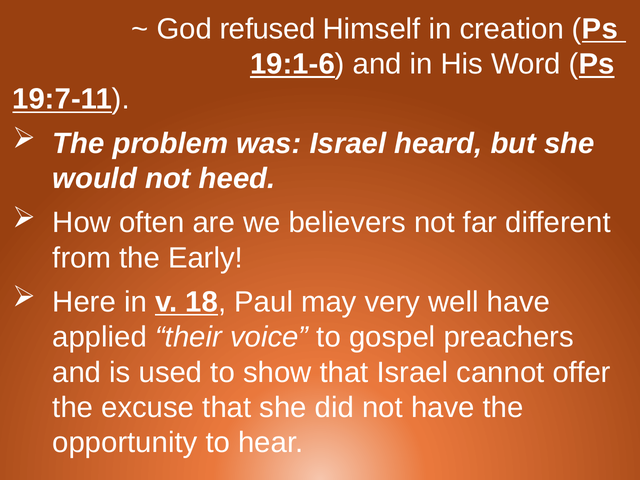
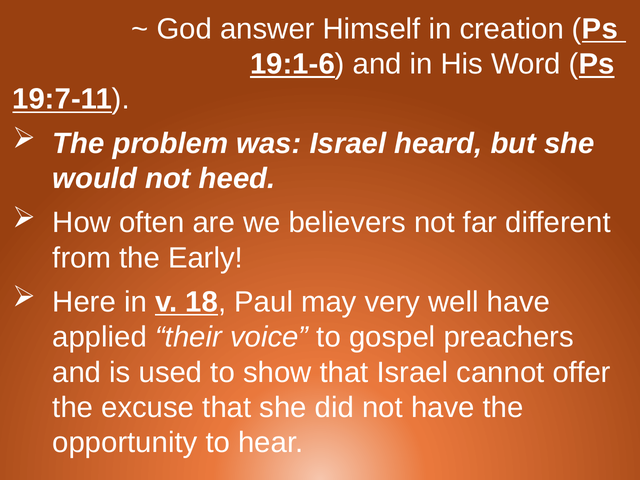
refused: refused -> answer
